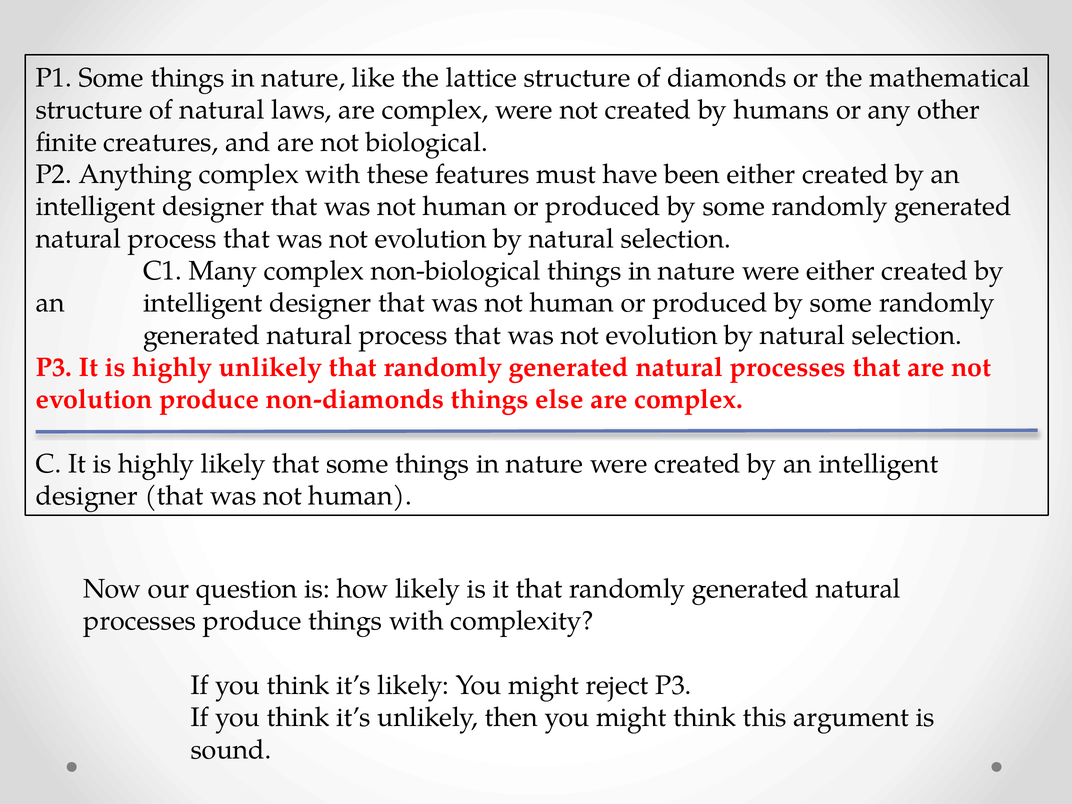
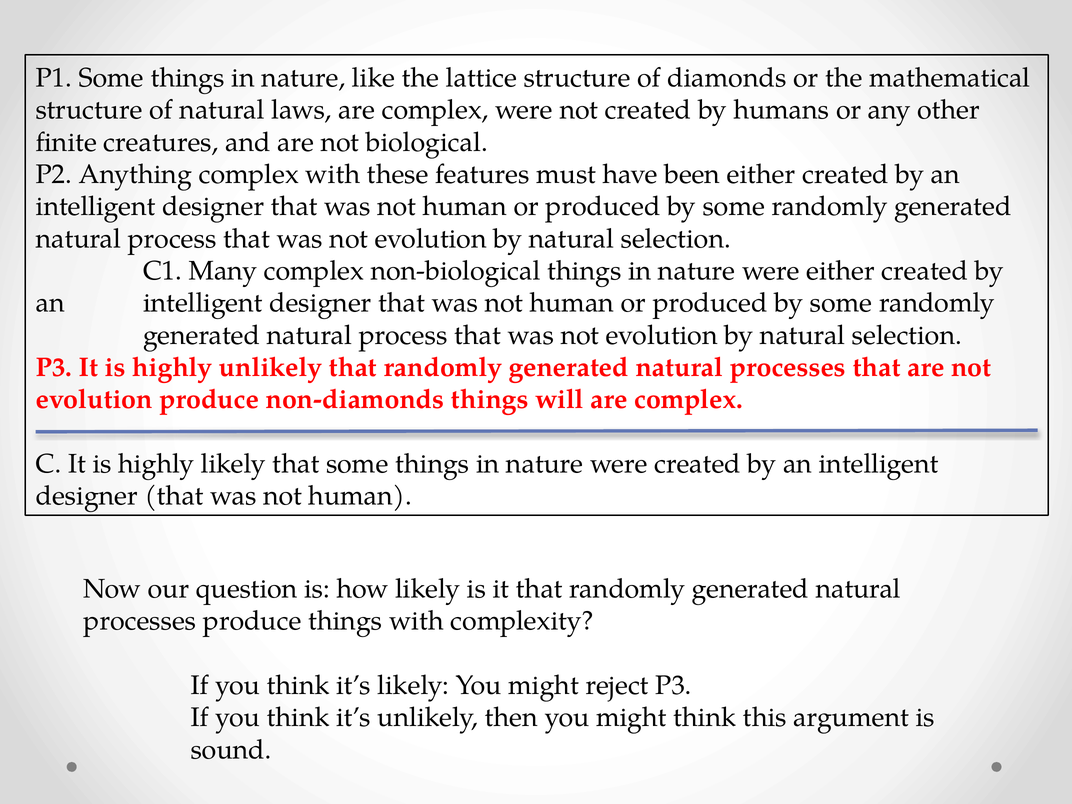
else: else -> will
